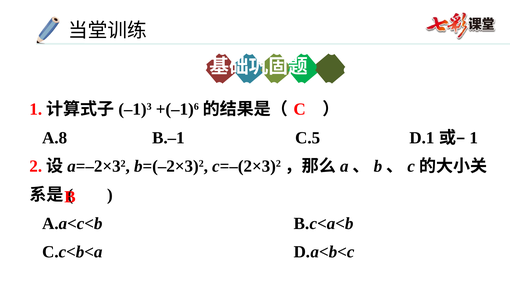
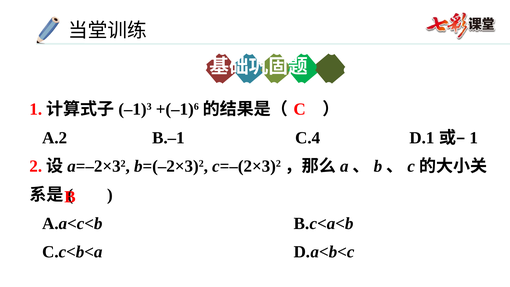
A.8: A.8 -> A.2
C.5: C.5 -> C.4
